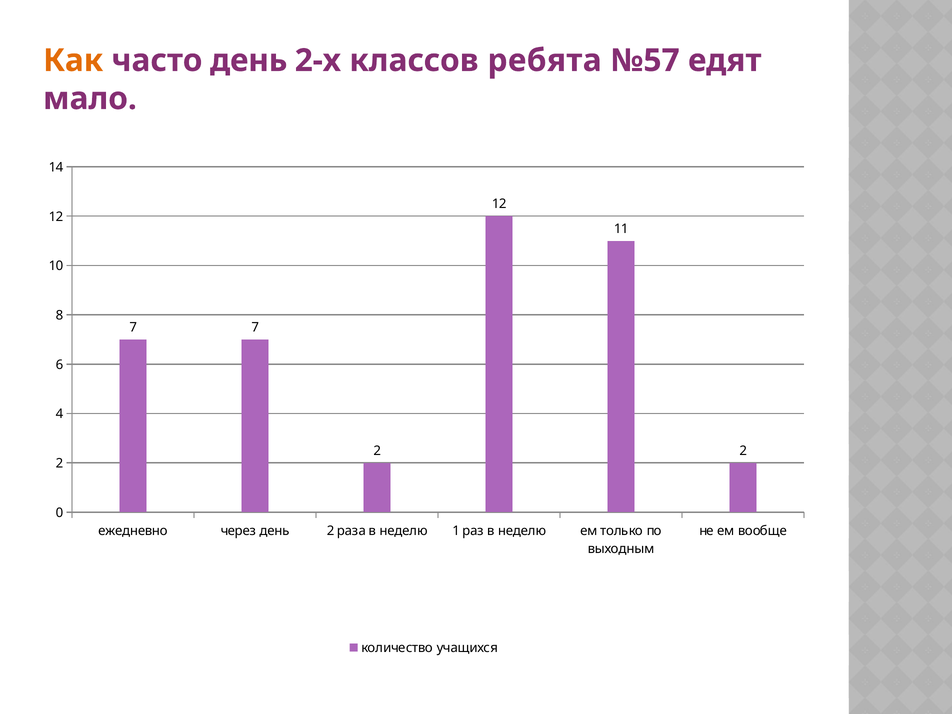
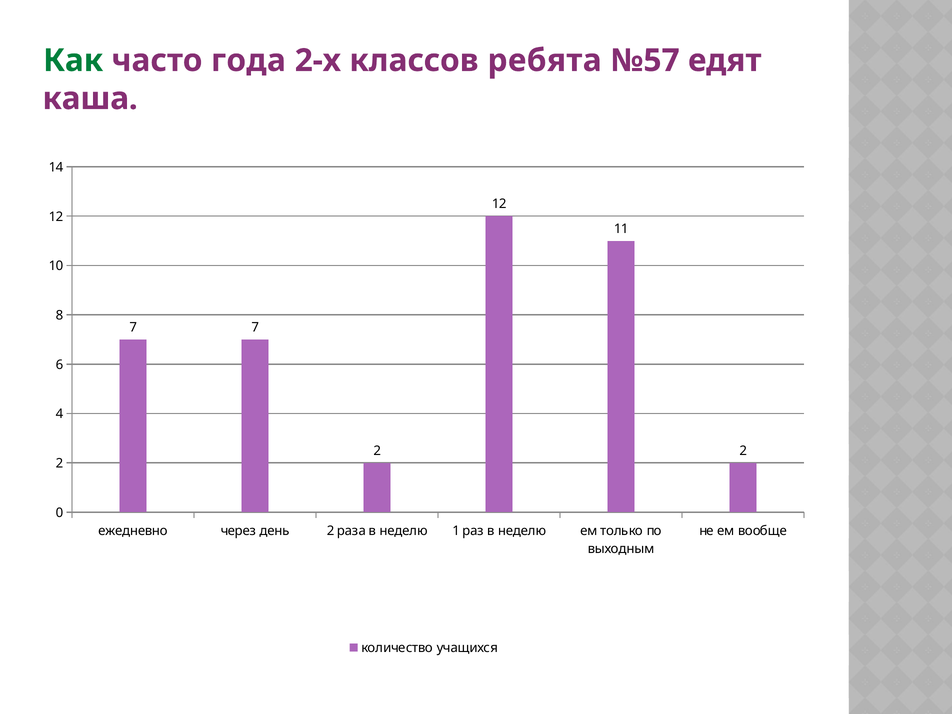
Как colour: orange -> green
часто день: день -> года
мало: мало -> каша
